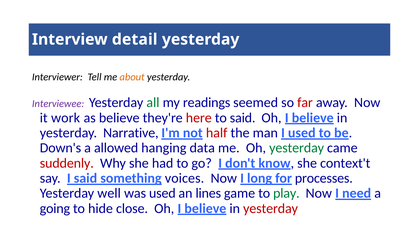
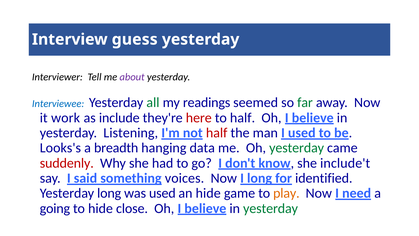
detail: detail -> guess
about colour: orange -> purple
Interviewee colour: purple -> blue
far colour: red -> green
as believe: believe -> include
to said: said -> half
Narrative: Narrative -> Listening
Down's: Down's -> Looks's
allowed: allowed -> breadth
context't: context't -> include't
processes: processes -> identified
Yesterday well: well -> long
an lines: lines -> hide
play colour: green -> orange
yesterday at (271, 208) colour: red -> green
